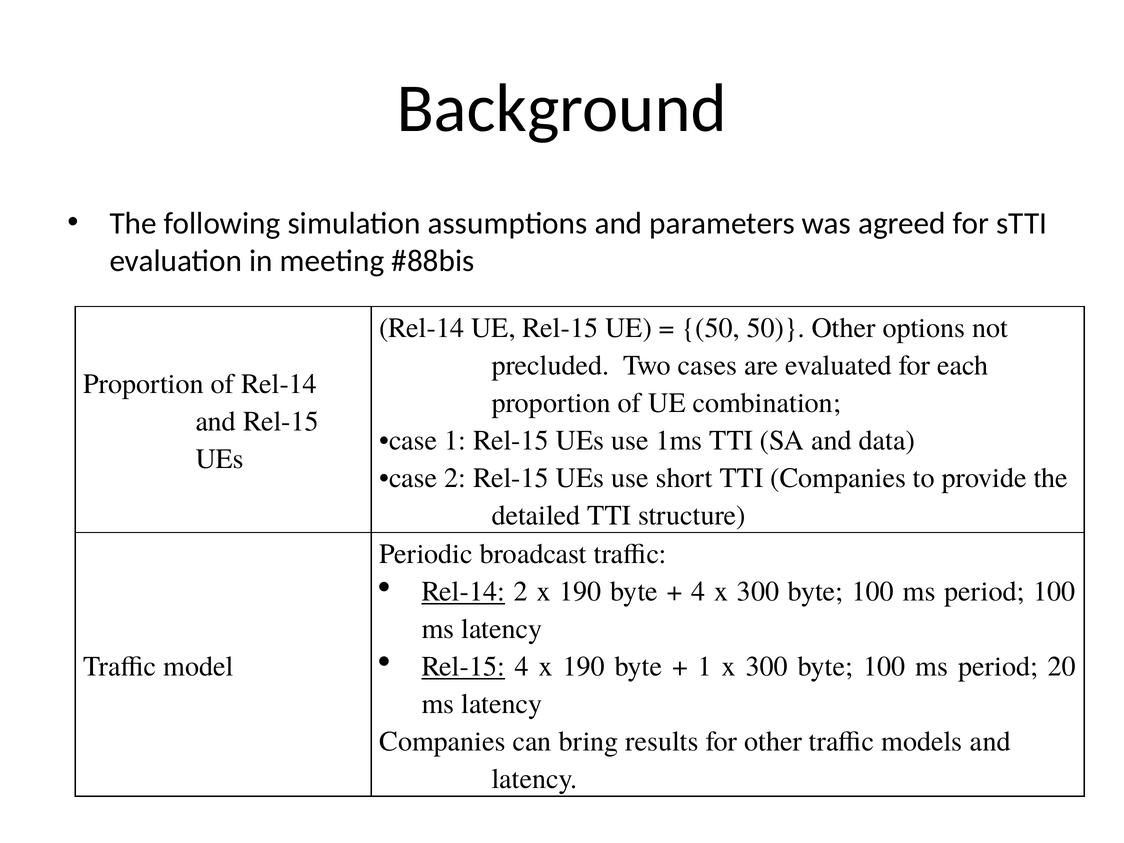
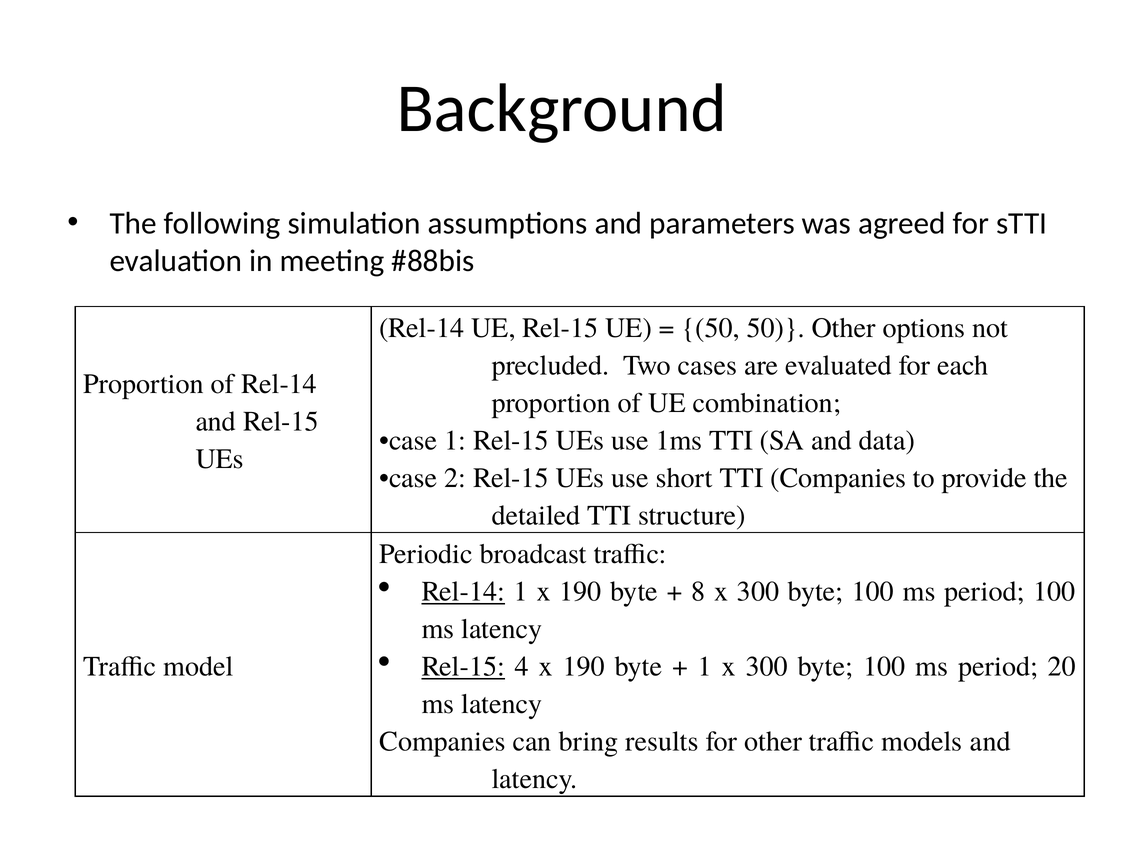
Rel-14 2: 2 -> 1
4 at (698, 591): 4 -> 8
